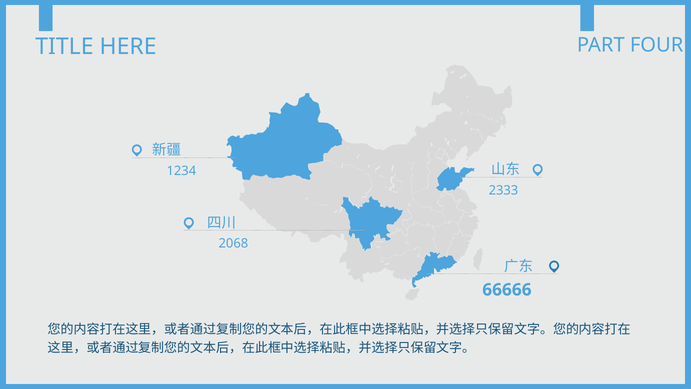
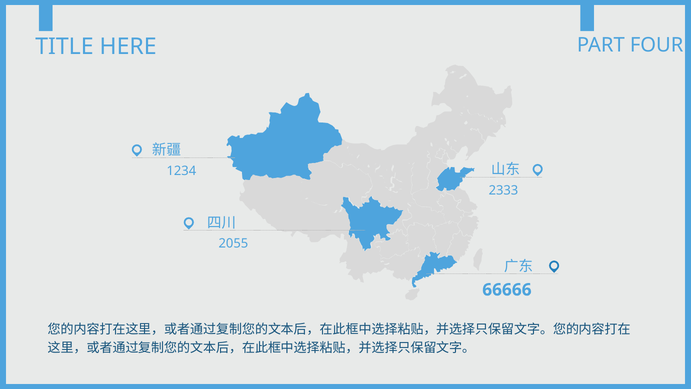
2068: 2068 -> 2055
